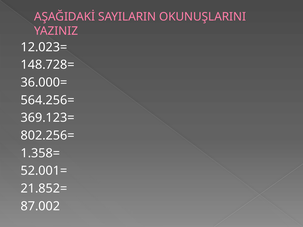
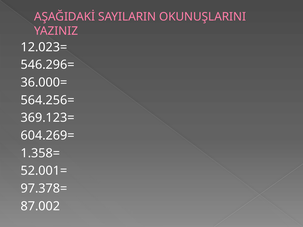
148.728=: 148.728= -> 546.296=
802.256=: 802.256= -> 604.269=
21.852=: 21.852= -> 97.378=
